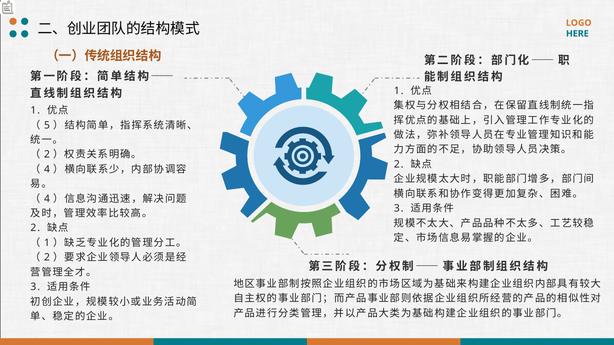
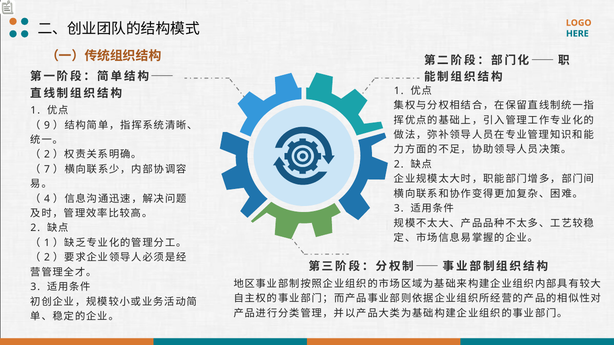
5: 5 -> 9
4 at (47, 169): 4 -> 7
